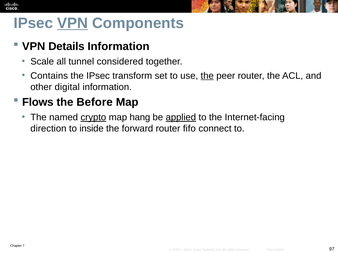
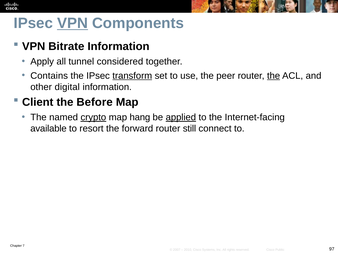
Details: Details -> Bitrate
Scale: Scale -> Apply
transform underline: none -> present
the at (207, 76) underline: present -> none
the at (274, 76) underline: none -> present
Flows: Flows -> Client
direction: direction -> available
inside: inside -> resort
fifo: fifo -> still
